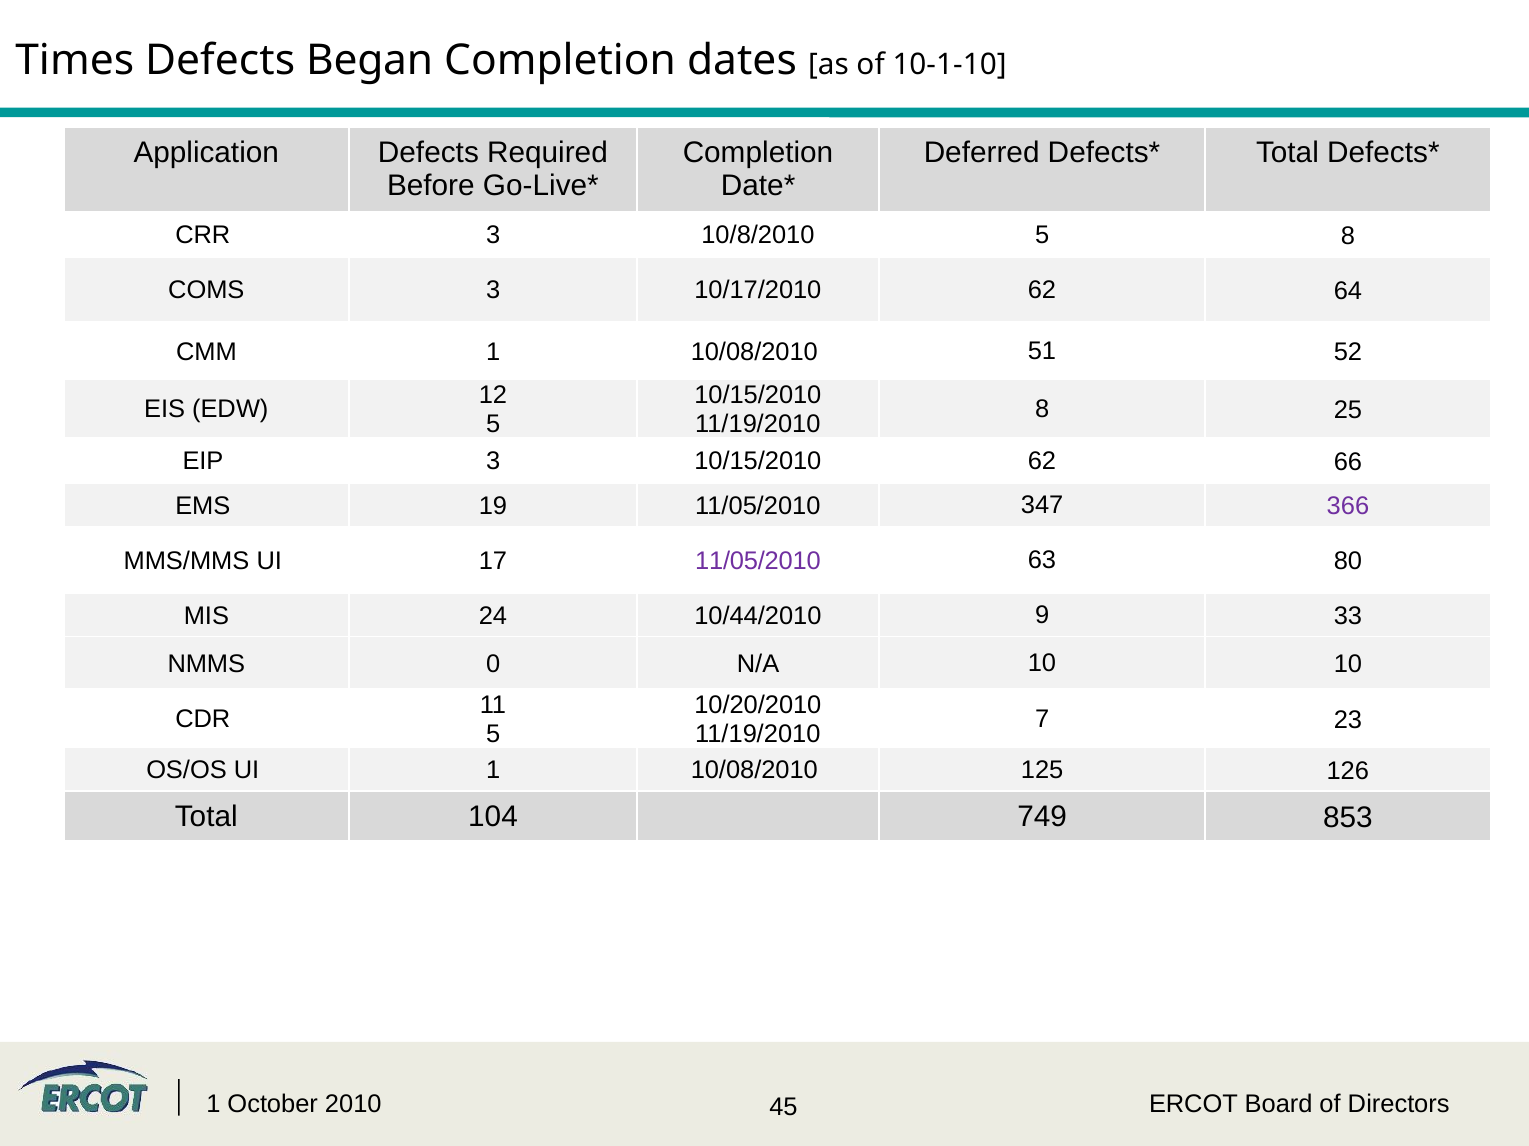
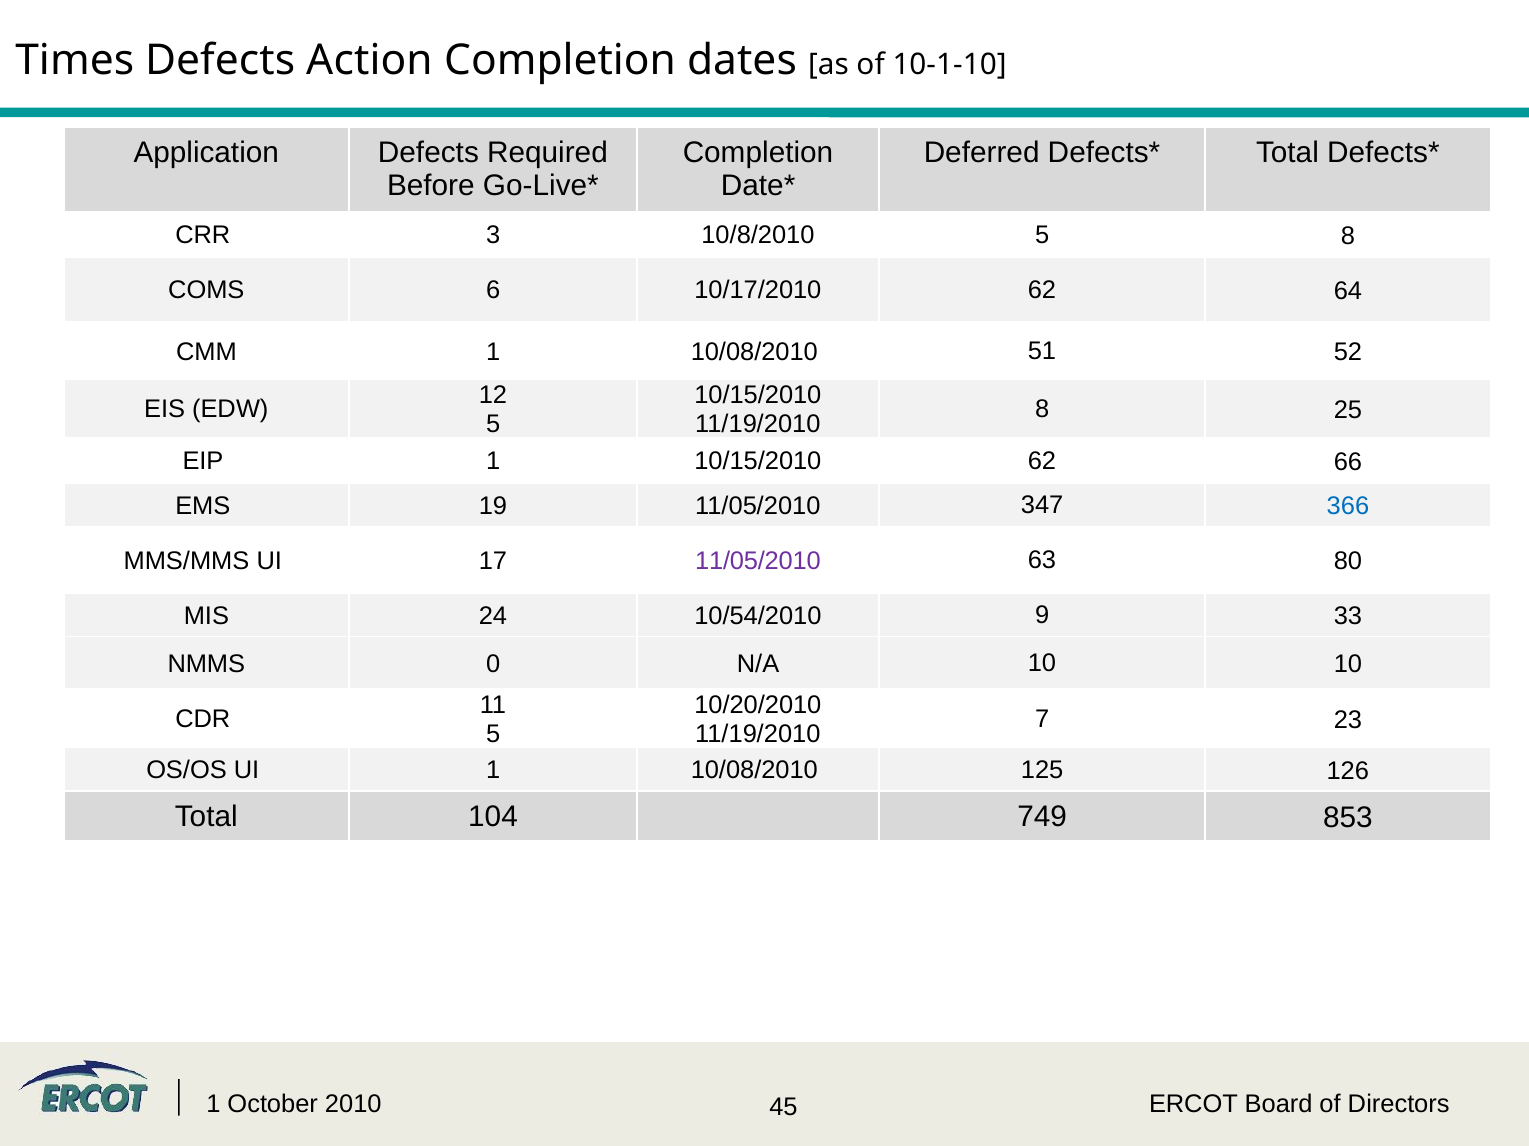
Began: Began -> Action
COMS 3: 3 -> 6
EIP 3: 3 -> 1
366 colour: purple -> blue
10/44/2010: 10/44/2010 -> 10/54/2010
